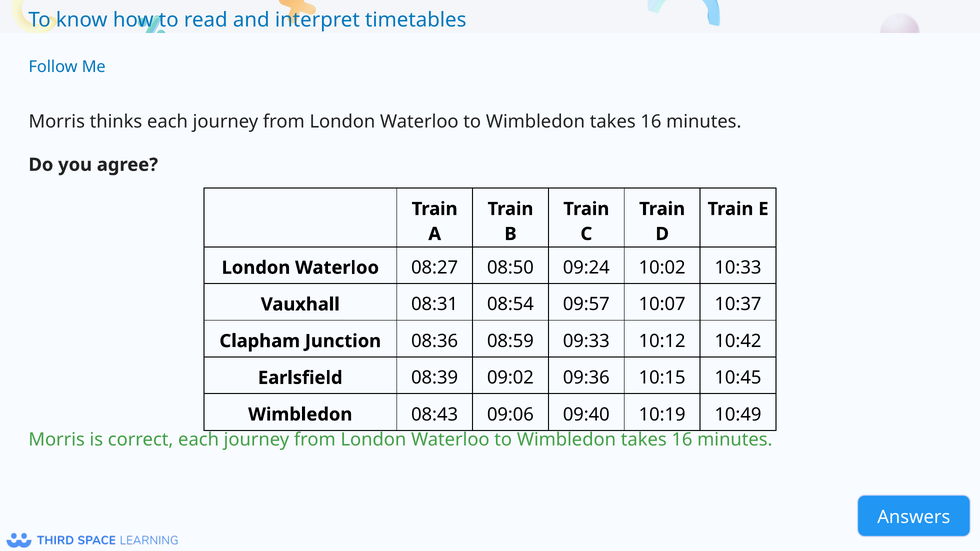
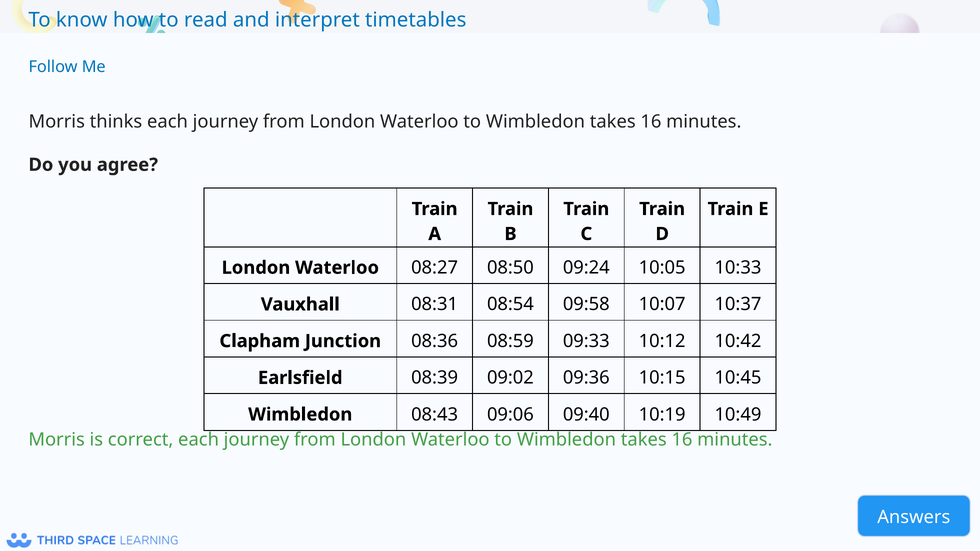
10:02: 10:02 -> 10:05
09:57: 09:57 -> 09:58
